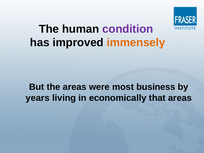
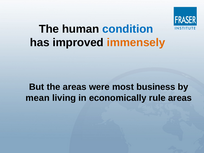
condition colour: purple -> blue
years: years -> mean
that: that -> rule
